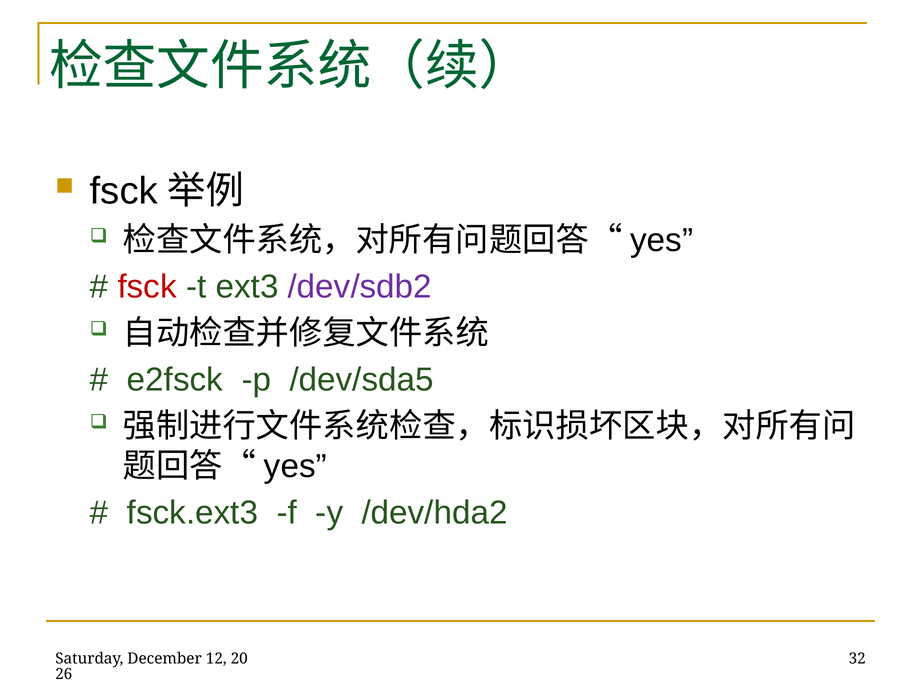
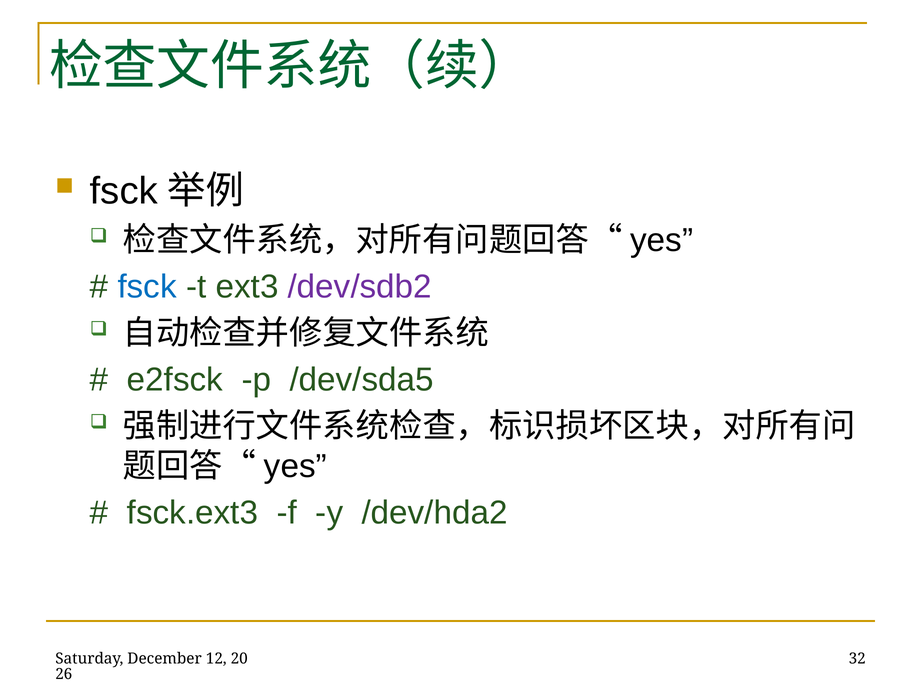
fsck at (147, 287) colour: red -> blue
